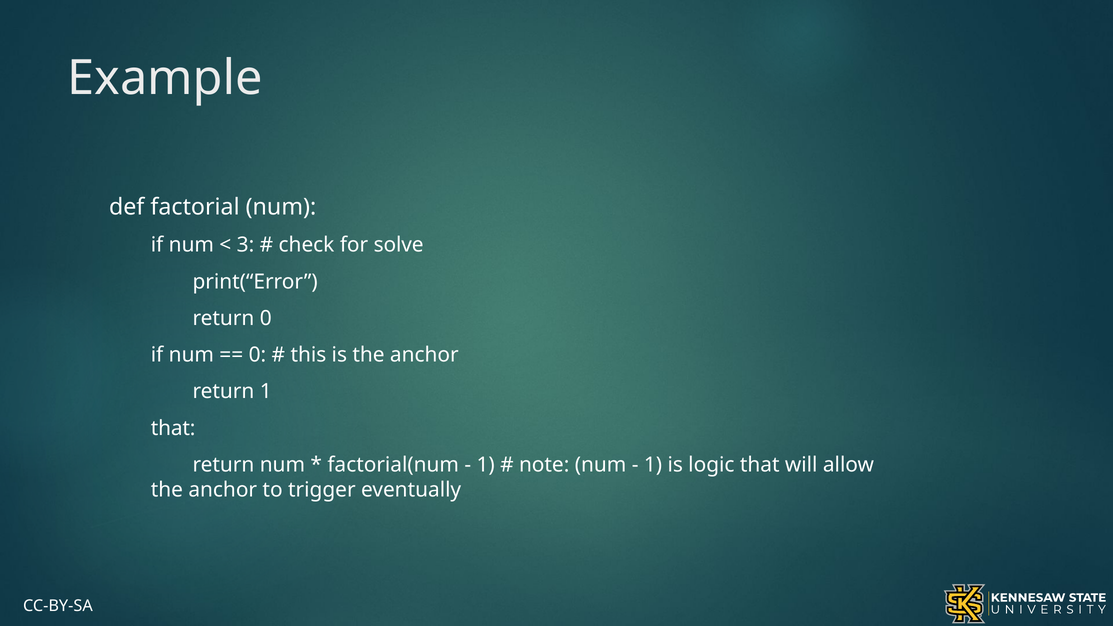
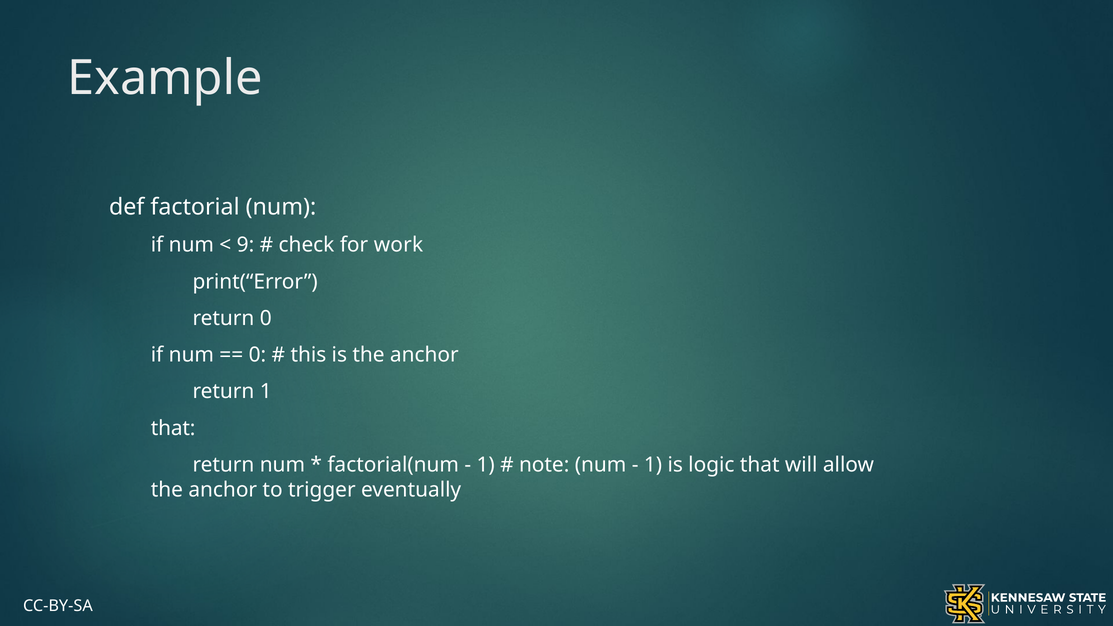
3: 3 -> 9
solve: solve -> work
